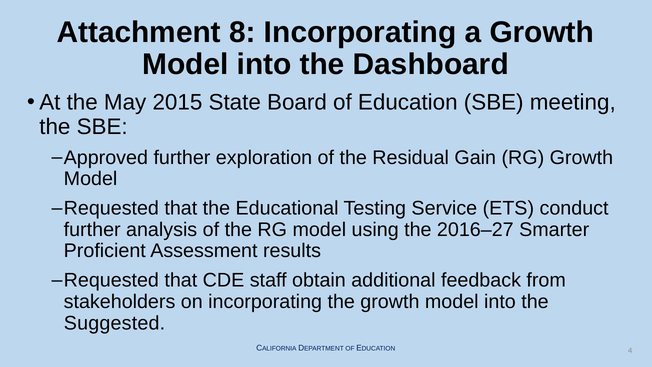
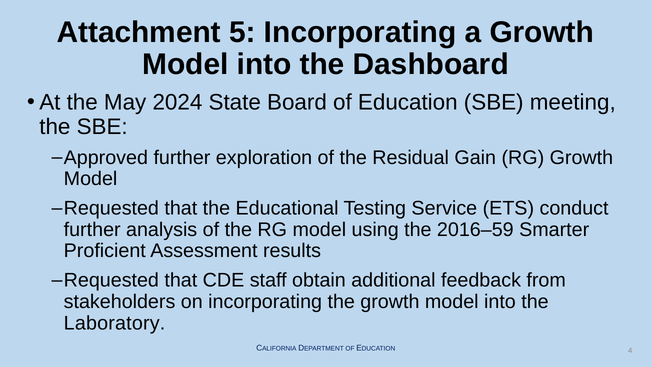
8: 8 -> 5
2015: 2015 -> 2024
2016–27: 2016–27 -> 2016–59
Suggested: Suggested -> Laboratory
